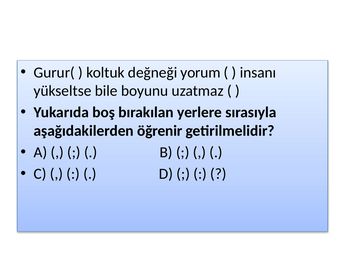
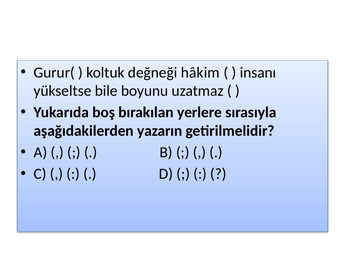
yorum: yorum -> hâkim
öğrenir: öğrenir -> yazarın
